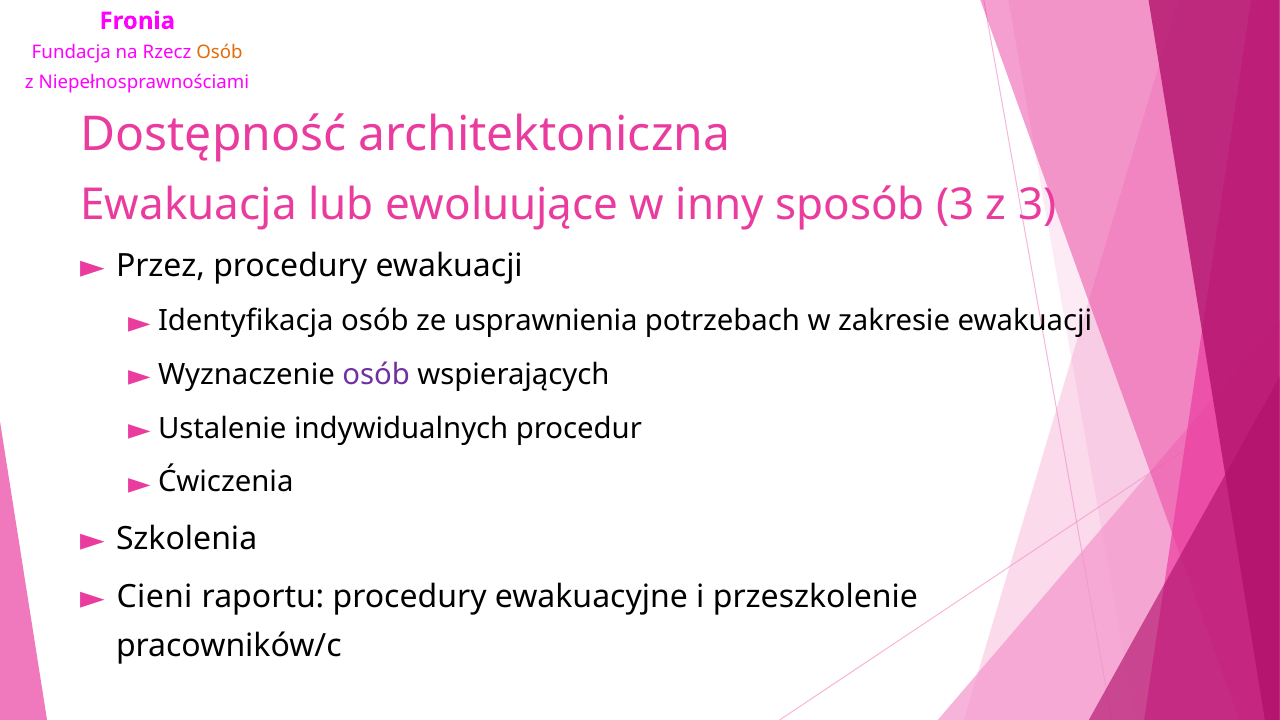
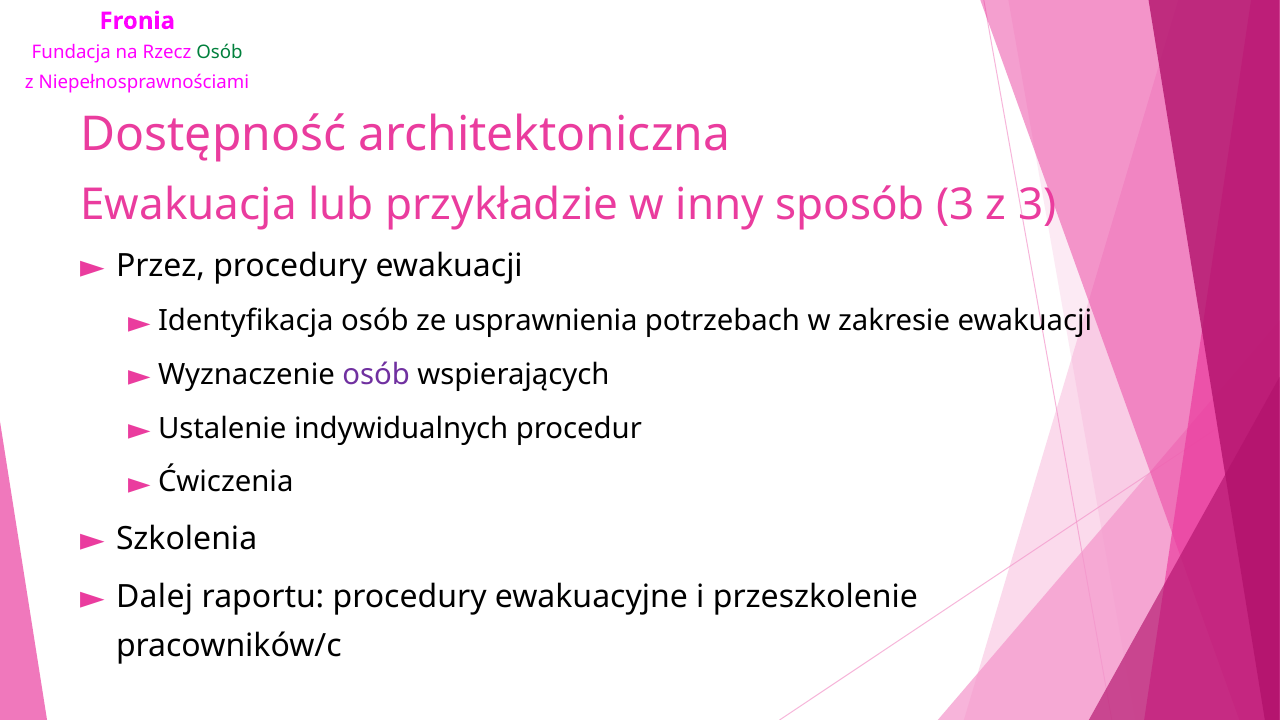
Osób at (219, 53) colour: orange -> green
ewoluujące: ewoluujące -> przykładzie
Cieni: Cieni -> Dalej
